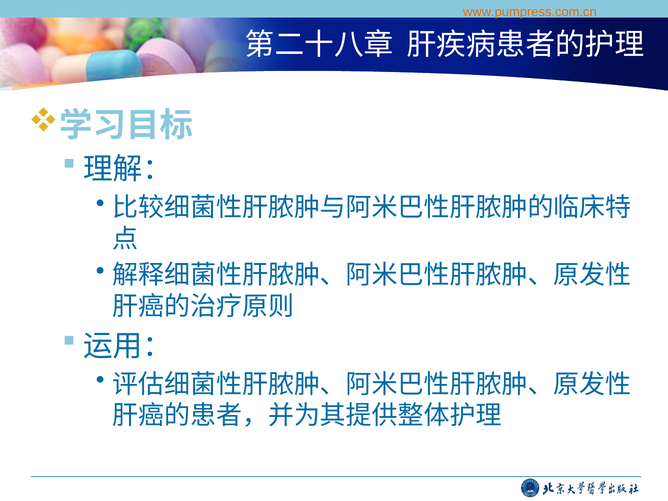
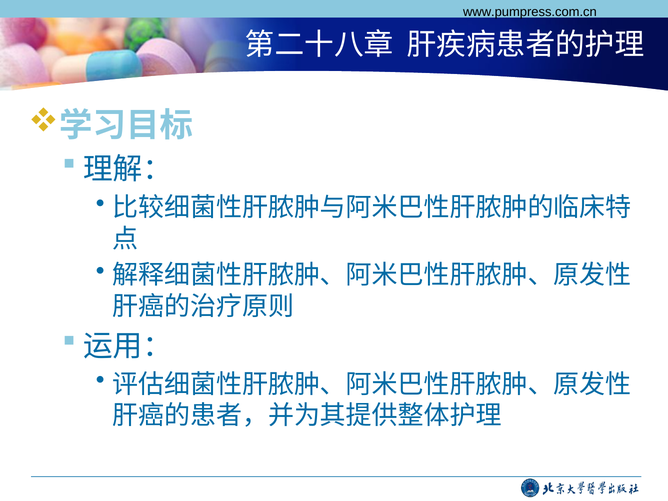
www.pumpress.com.cn colour: orange -> black
